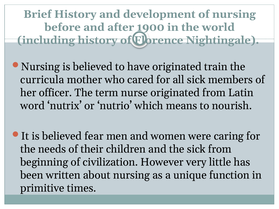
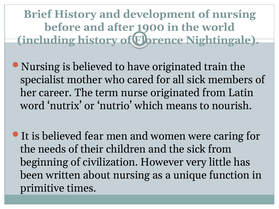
curricula: curricula -> specialist
officer: officer -> career
